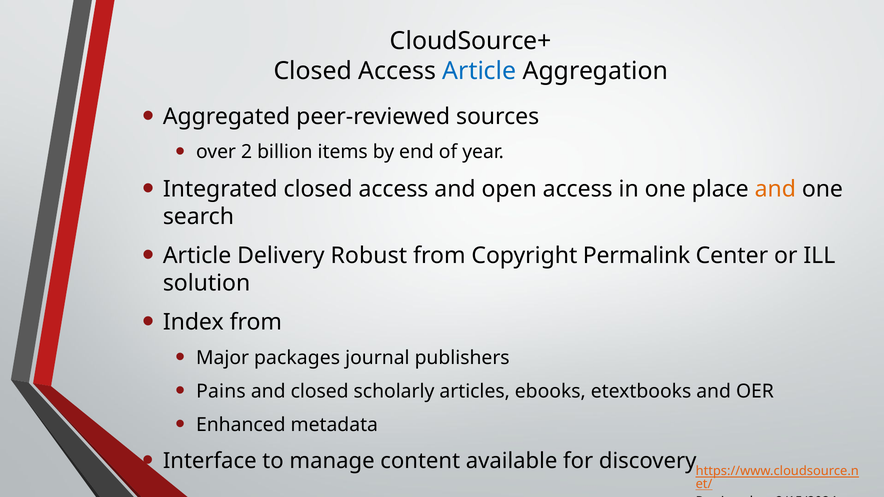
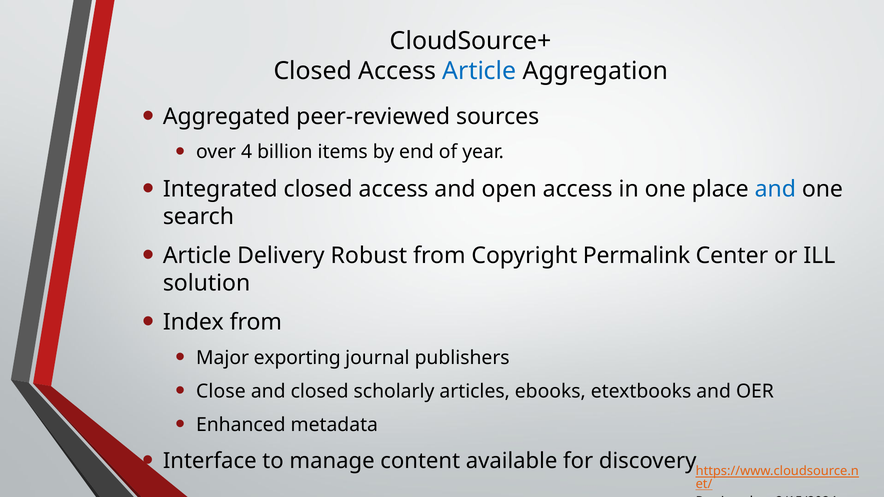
2: 2 -> 4
and at (775, 189) colour: orange -> blue
packages: packages -> exporting
Pains: Pains -> Close
